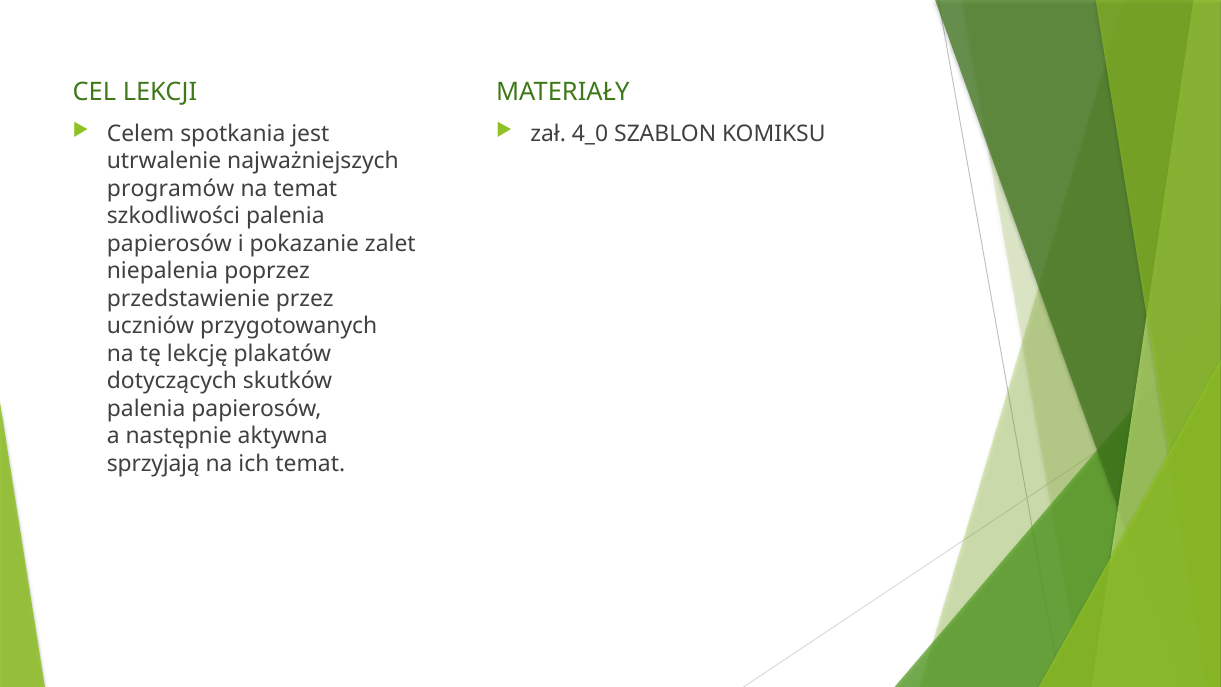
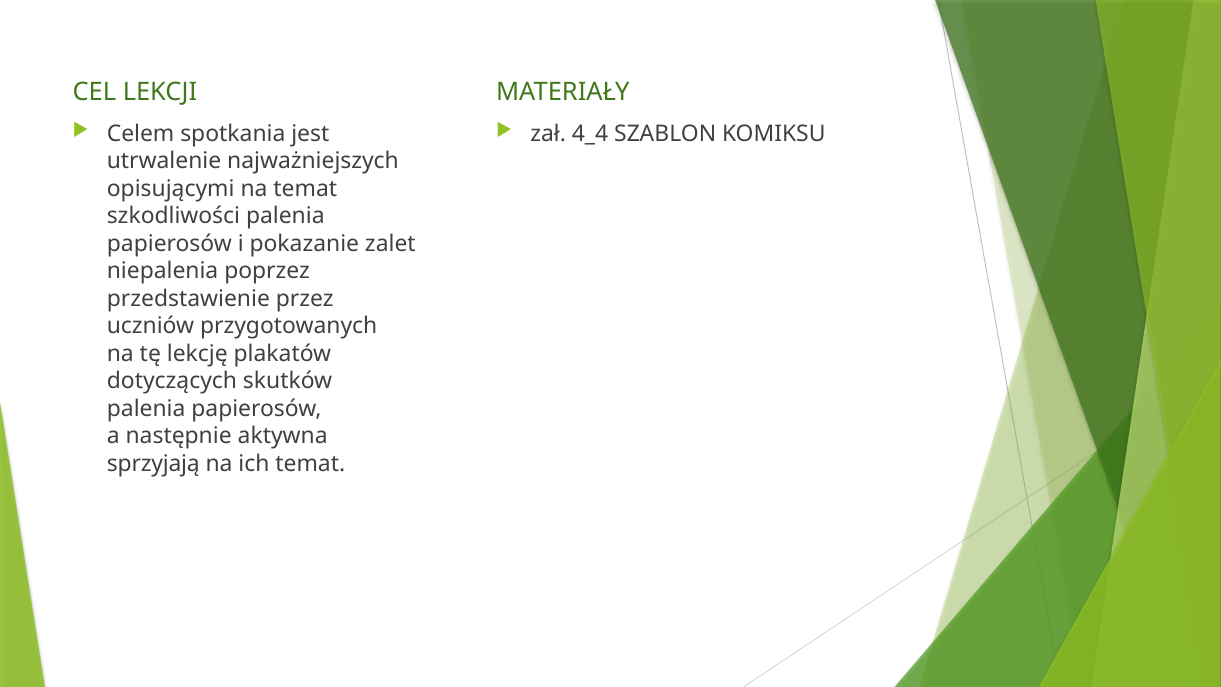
4_0: 4_0 -> 4_4
programów: programów -> opisującymi
